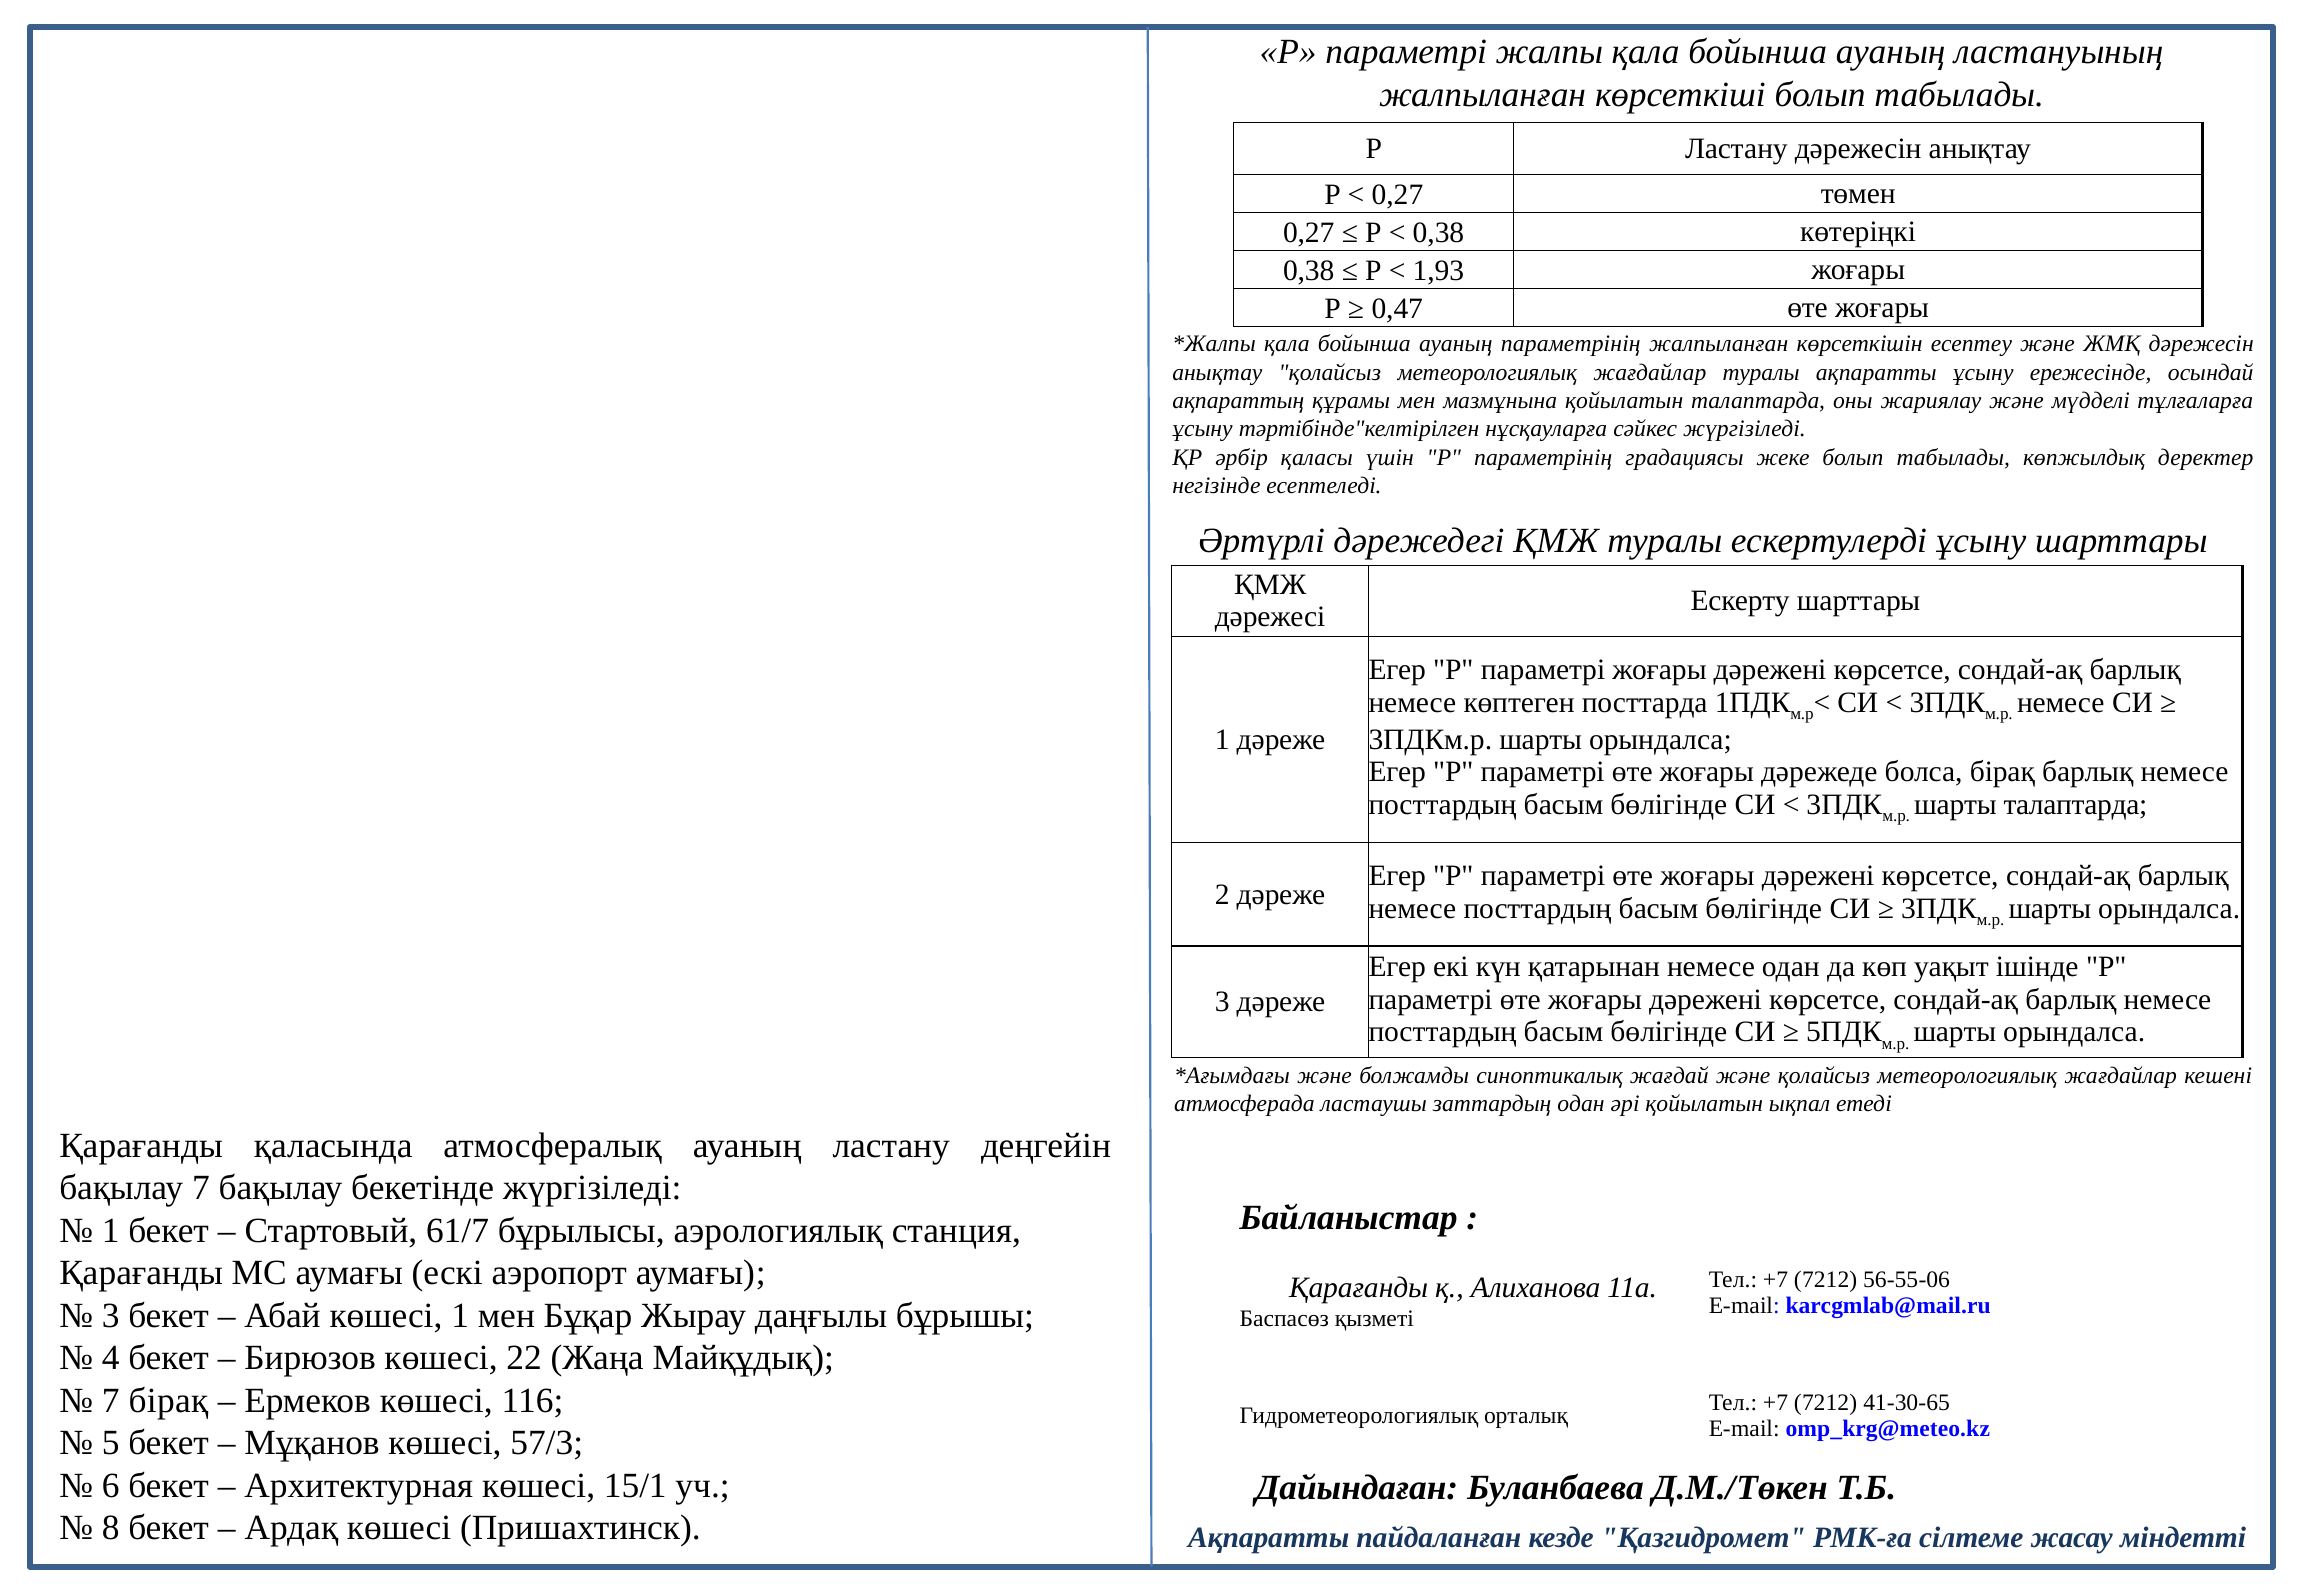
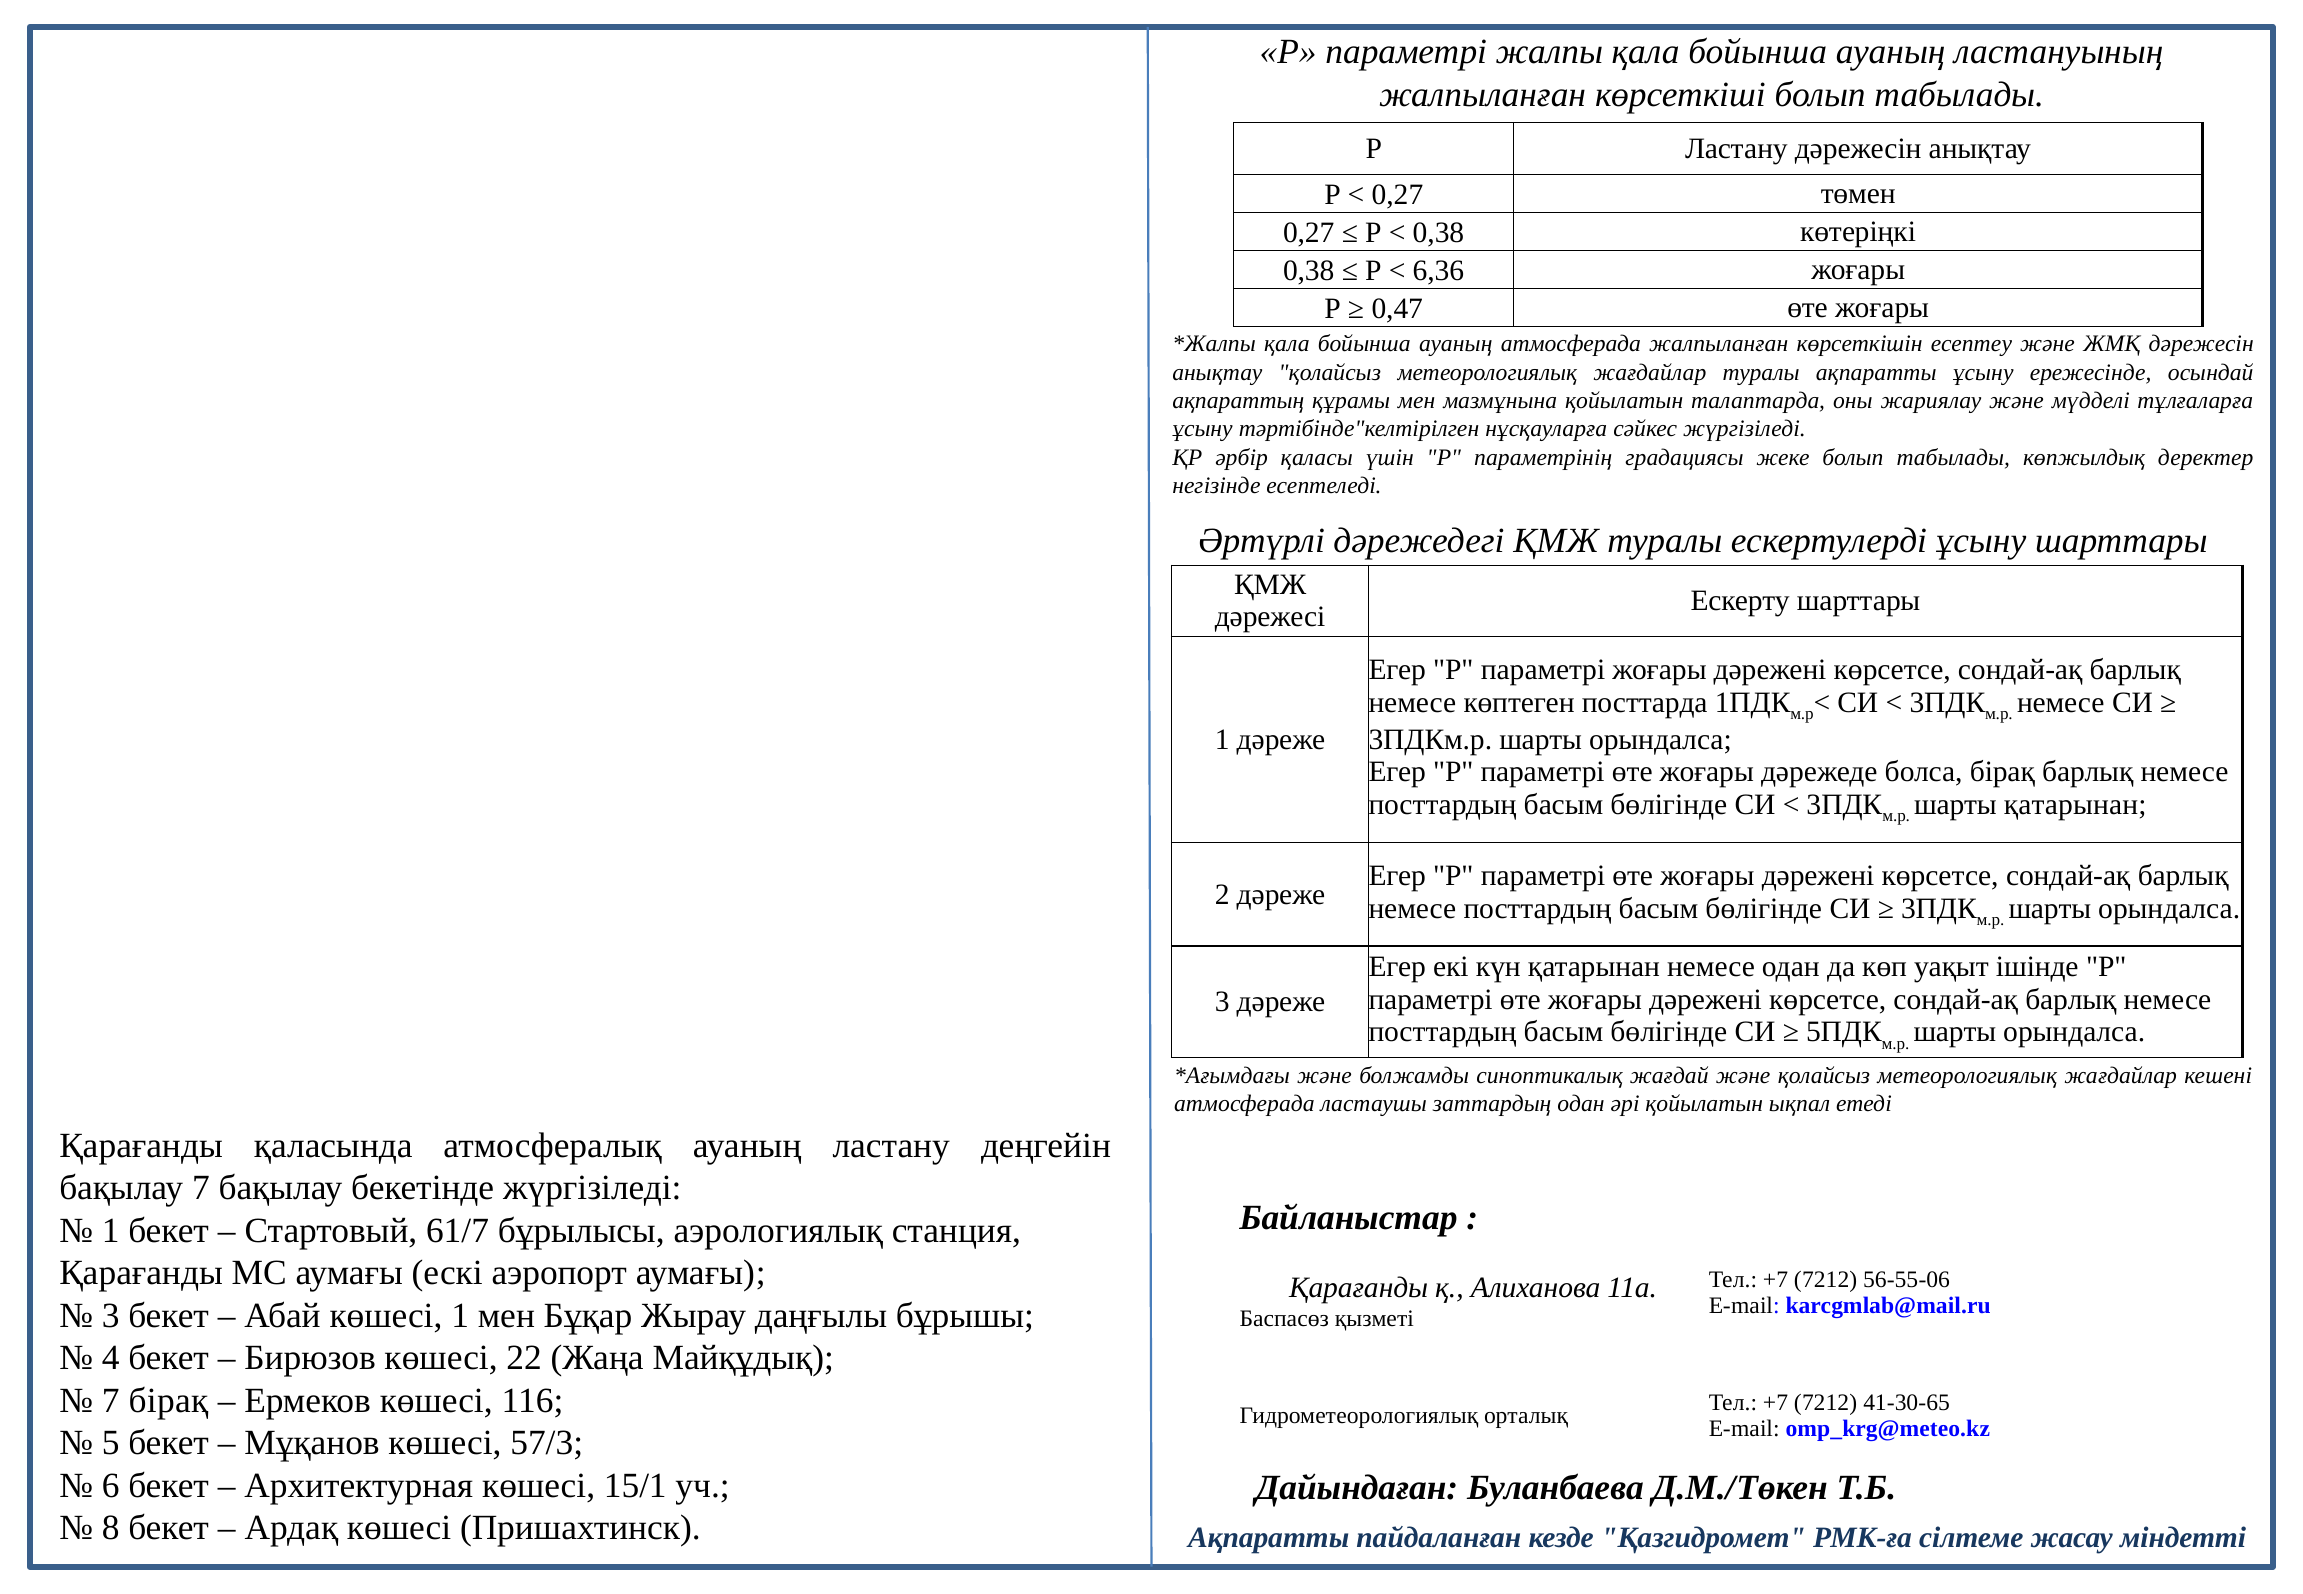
1,93: 1,93 -> 6,36
ауаның параметрінің: параметрінің -> атмосферада
шарты талаптарда: талаптарда -> қатарынан
